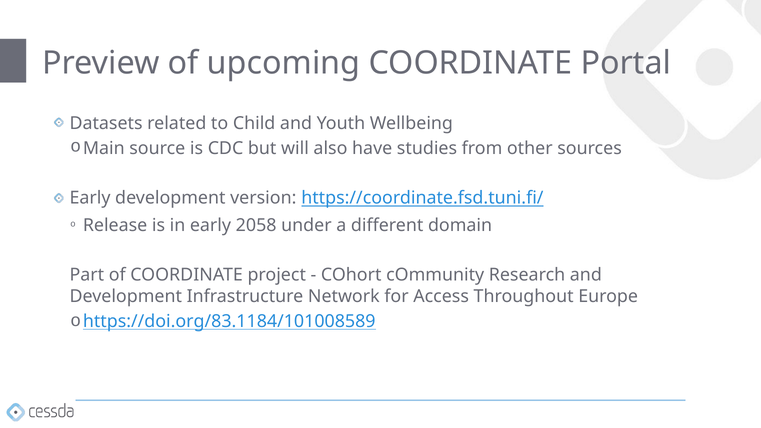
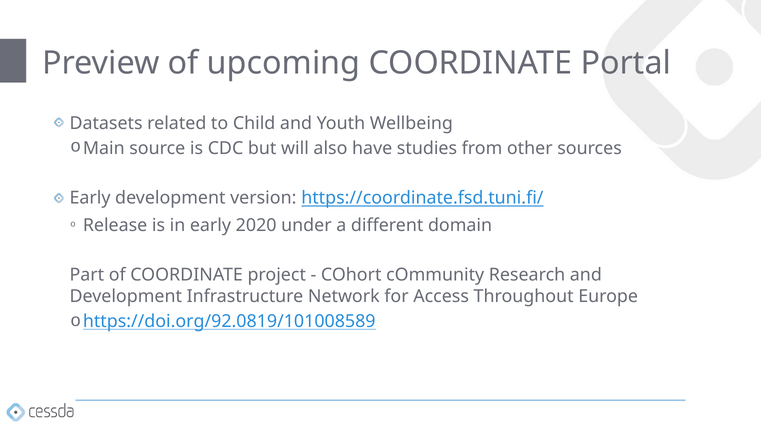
2058: 2058 -> 2020
https://doi.org/83.1184/101008589: https://doi.org/83.1184/101008589 -> https://doi.org/92.0819/101008589
